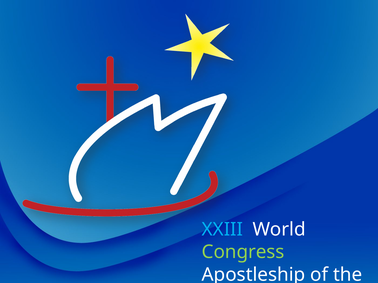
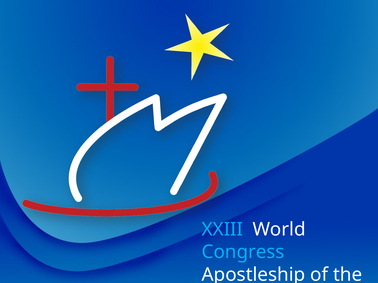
Congress colour: light green -> light blue
